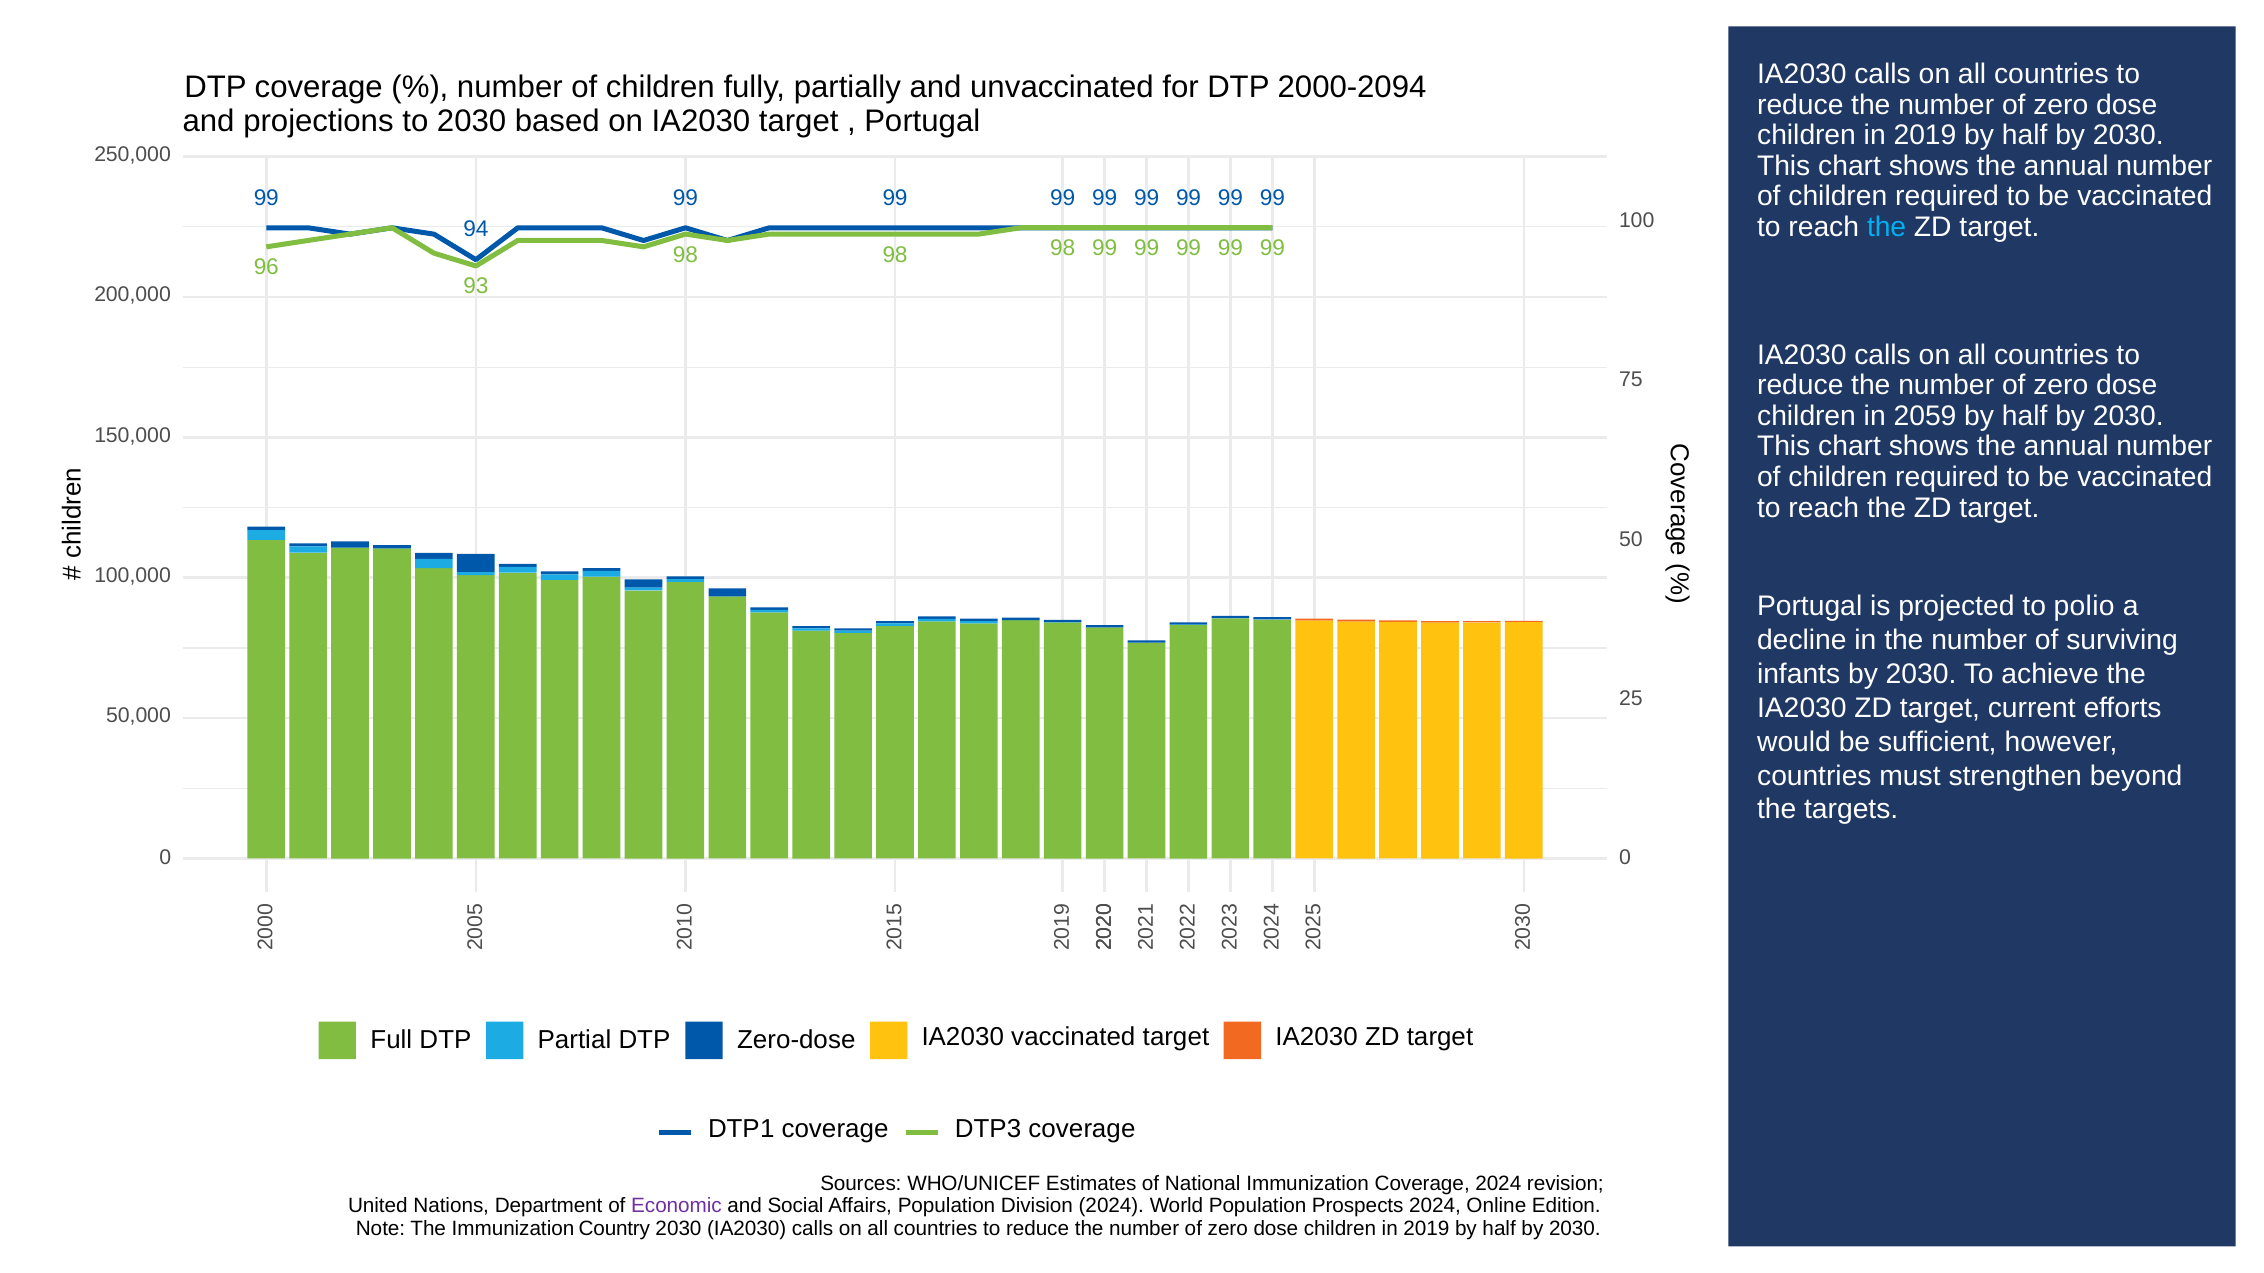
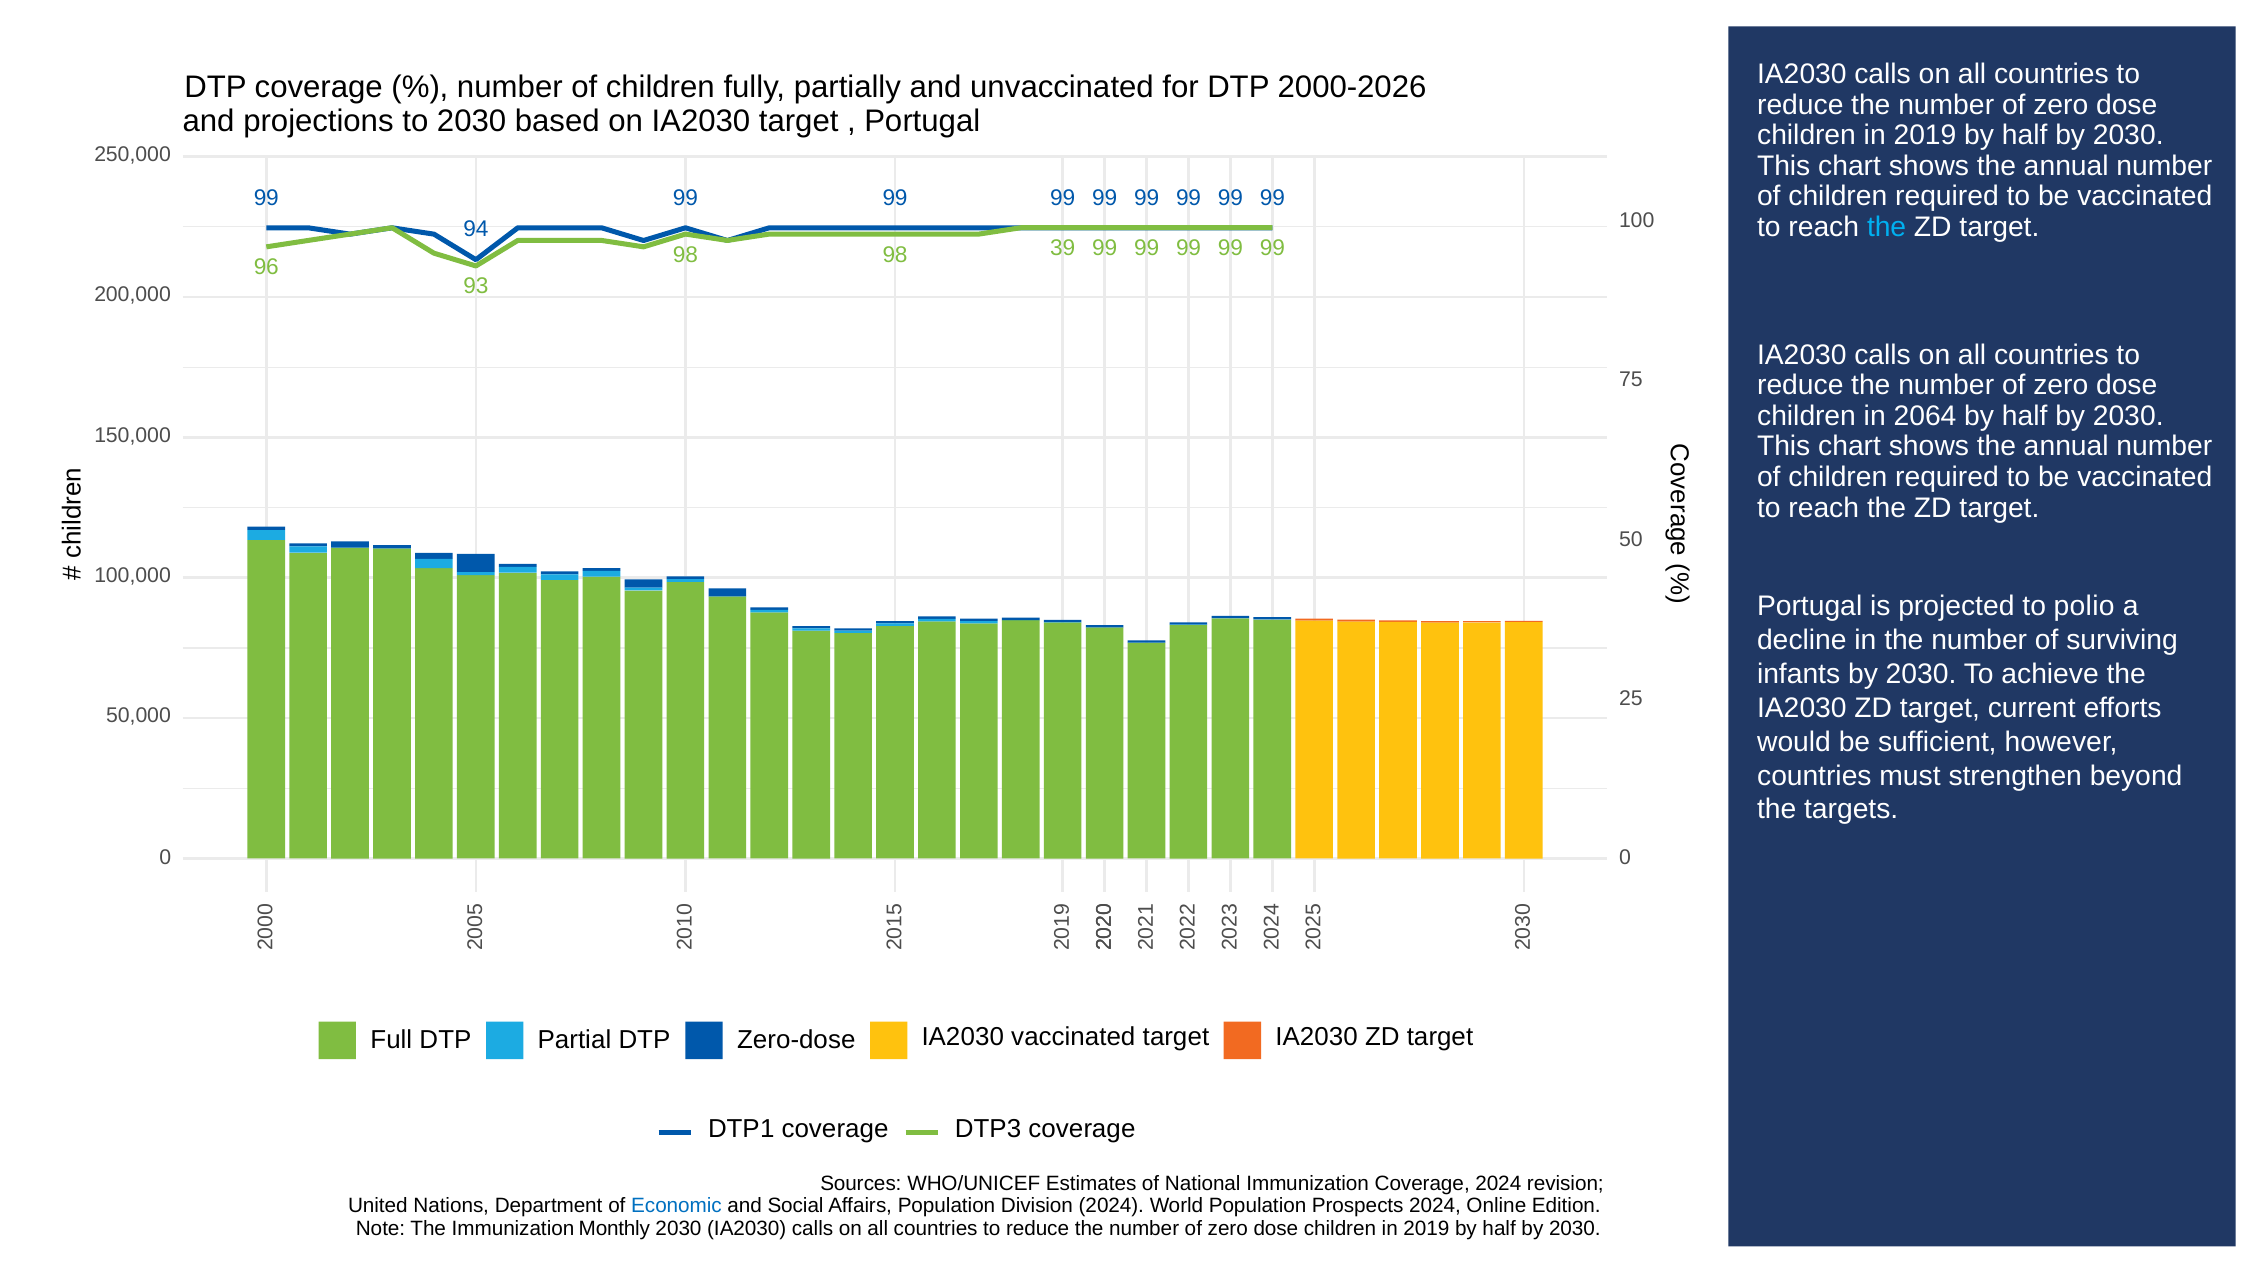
2000-2094: 2000-2094 -> 2000-2026
98 98 98: 98 -> 39
2059: 2059 -> 2064
Economic colour: purple -> blue
Country: Country -> Monthly
